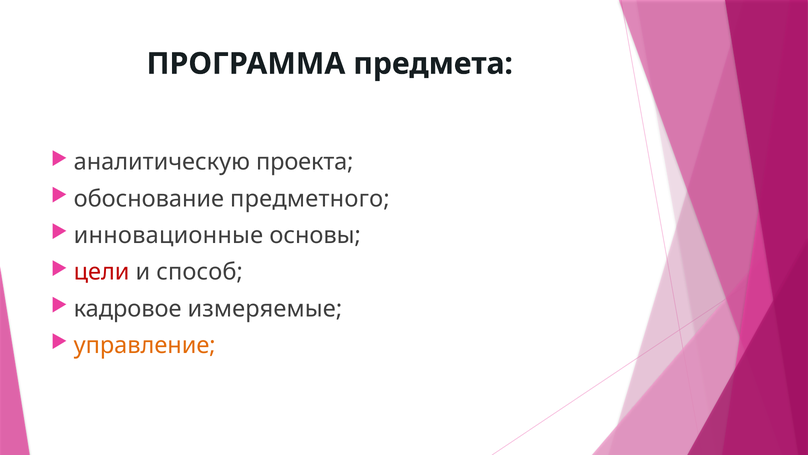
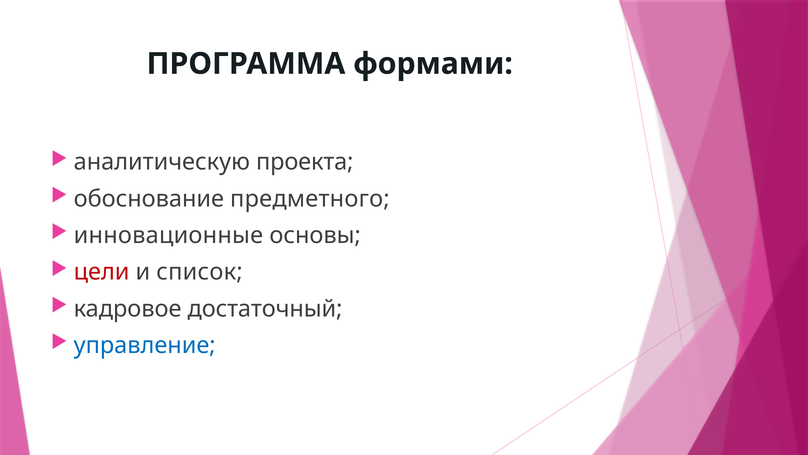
предмета: предмета -> формами
способ: способ -> список
измеряемые: измеряемые -> достаточный
управление colour: orange -> blue
